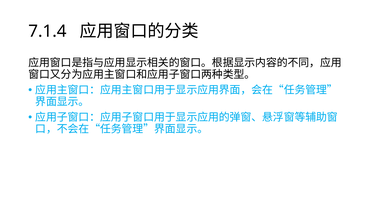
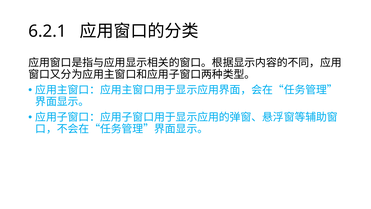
7.1.4: 7.1.4 -> 6.2.1
